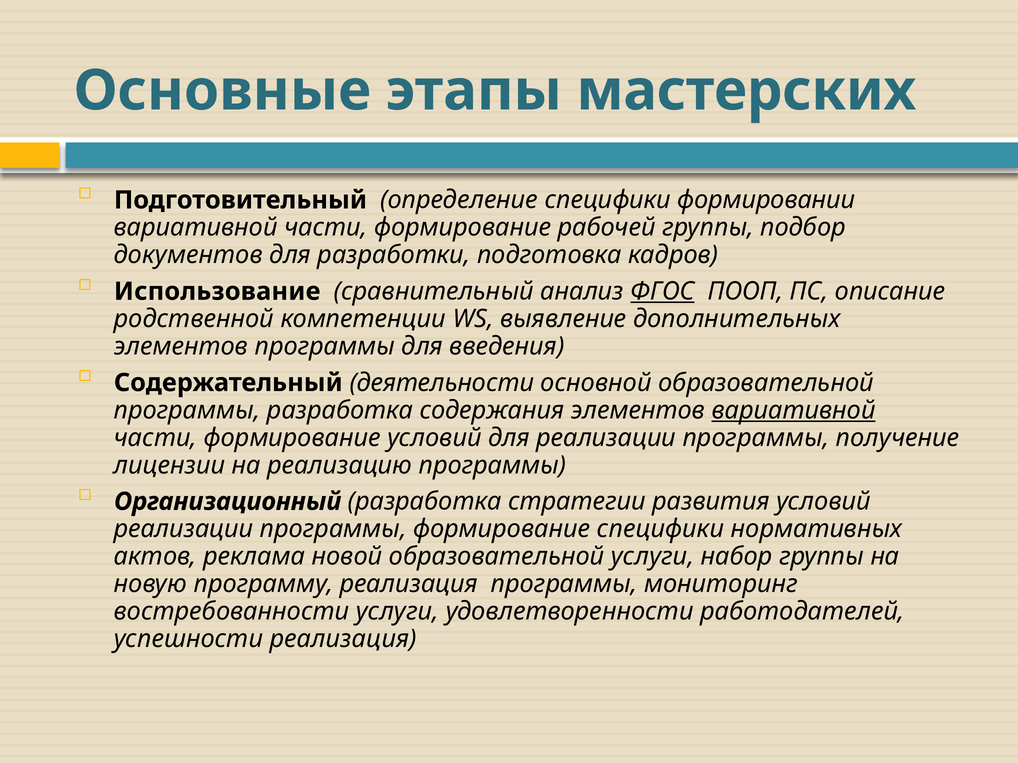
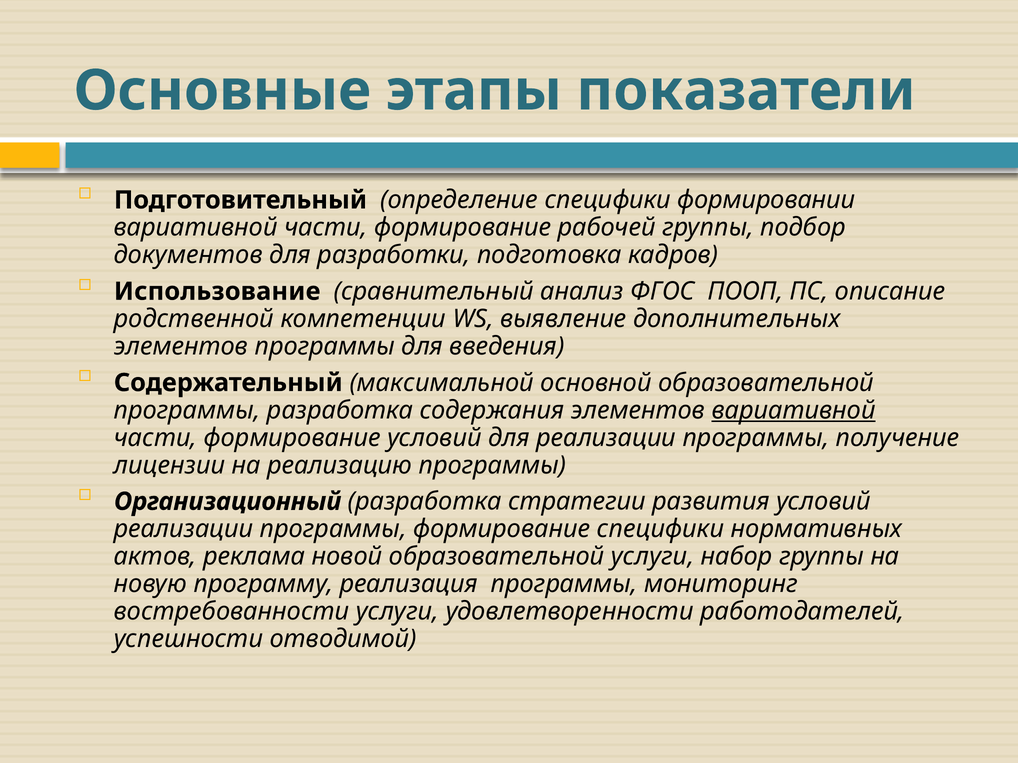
мастерских: мастерских -> показатели
ФГОС underline: present -> none
деятельности: деятельности -> максимальной
успешности реализация: реализация -> отводимой
